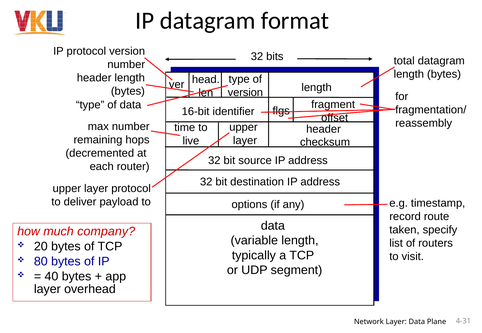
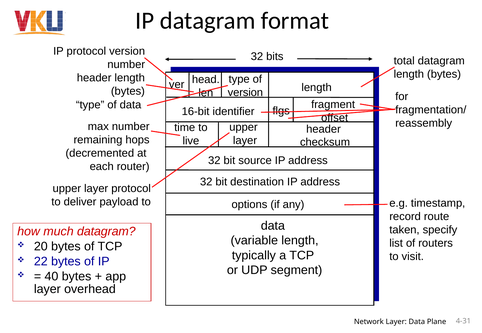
much company: company -> datagram
80: 80 -> 22
